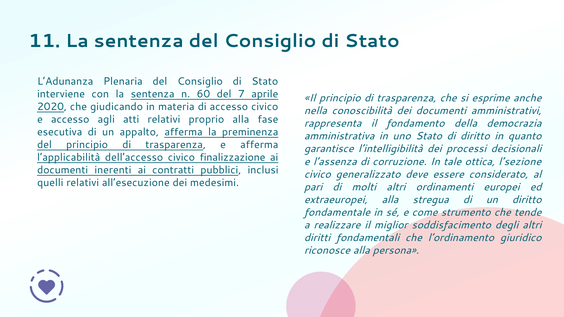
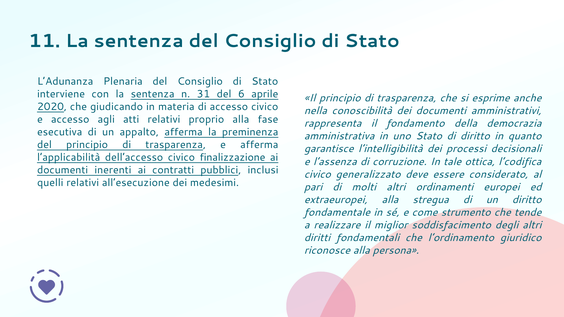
60: 60 -> 31
7: 7 -> 6
l’sezione: l’sezione -> l’codifica
